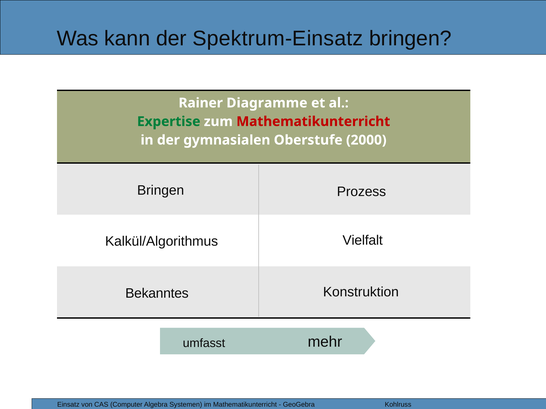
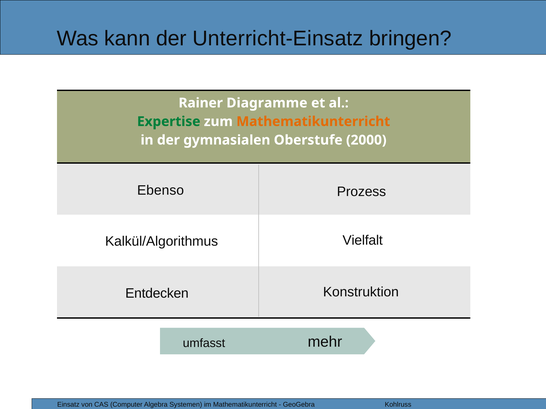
Spektrum-Einsatz: Spektrum-Einsatz -> Unterricht-Einsatz
Mathematikunterricht at (313, 122) colour: red -> orange
Bringen at (161, 191): Bringen -> Ebenso
Bekanntes: Bekanntes -> Entdecken
